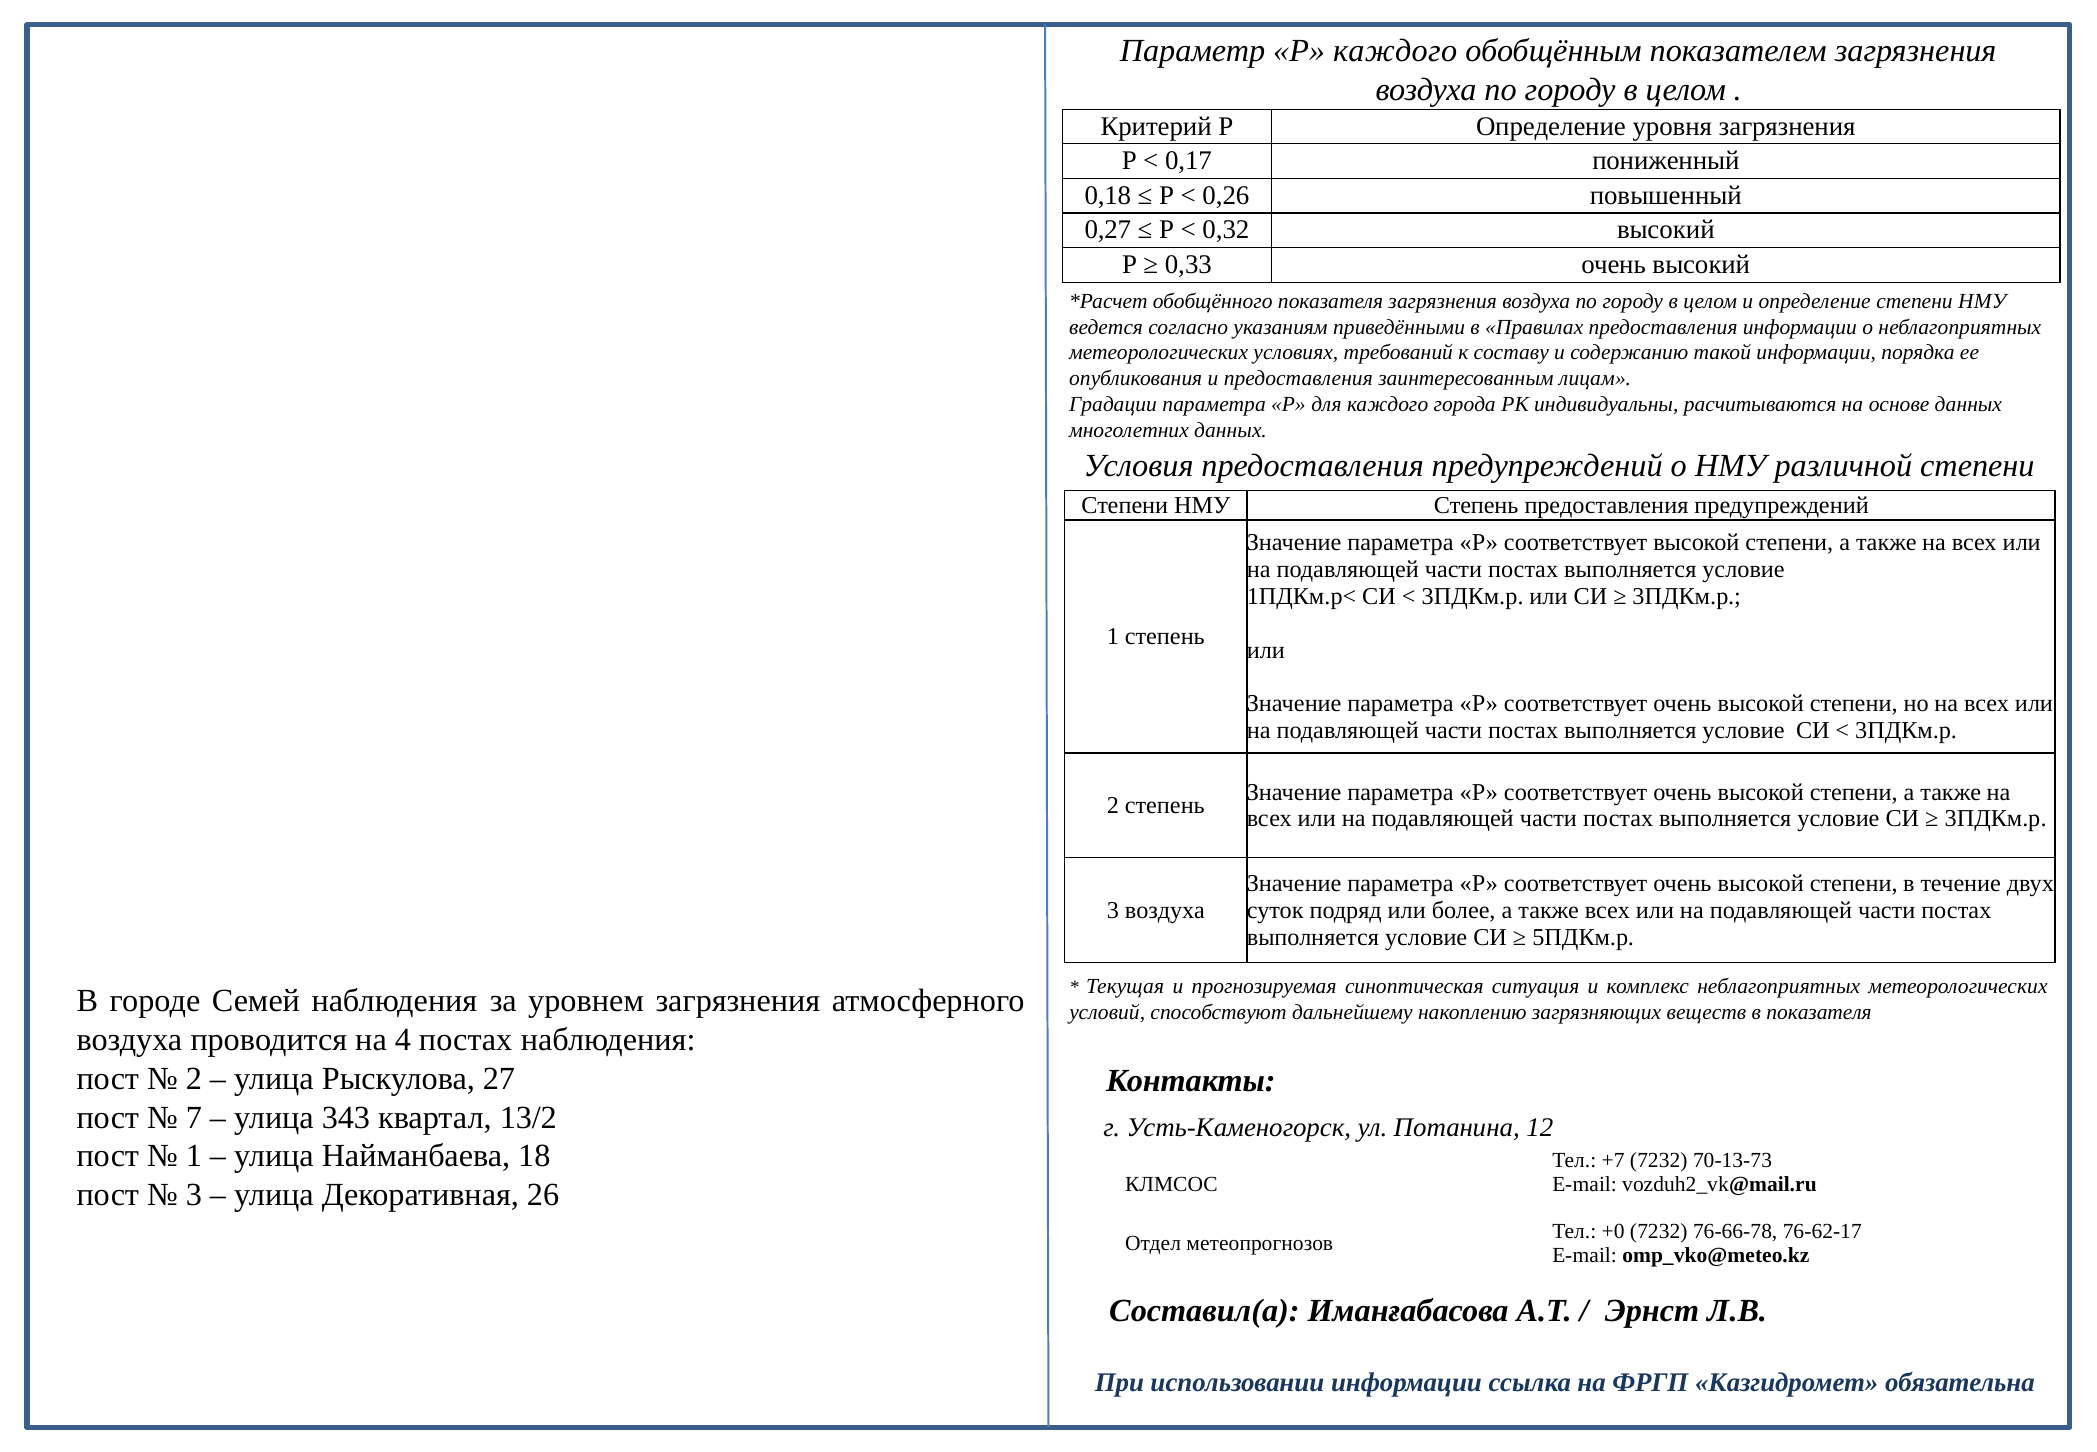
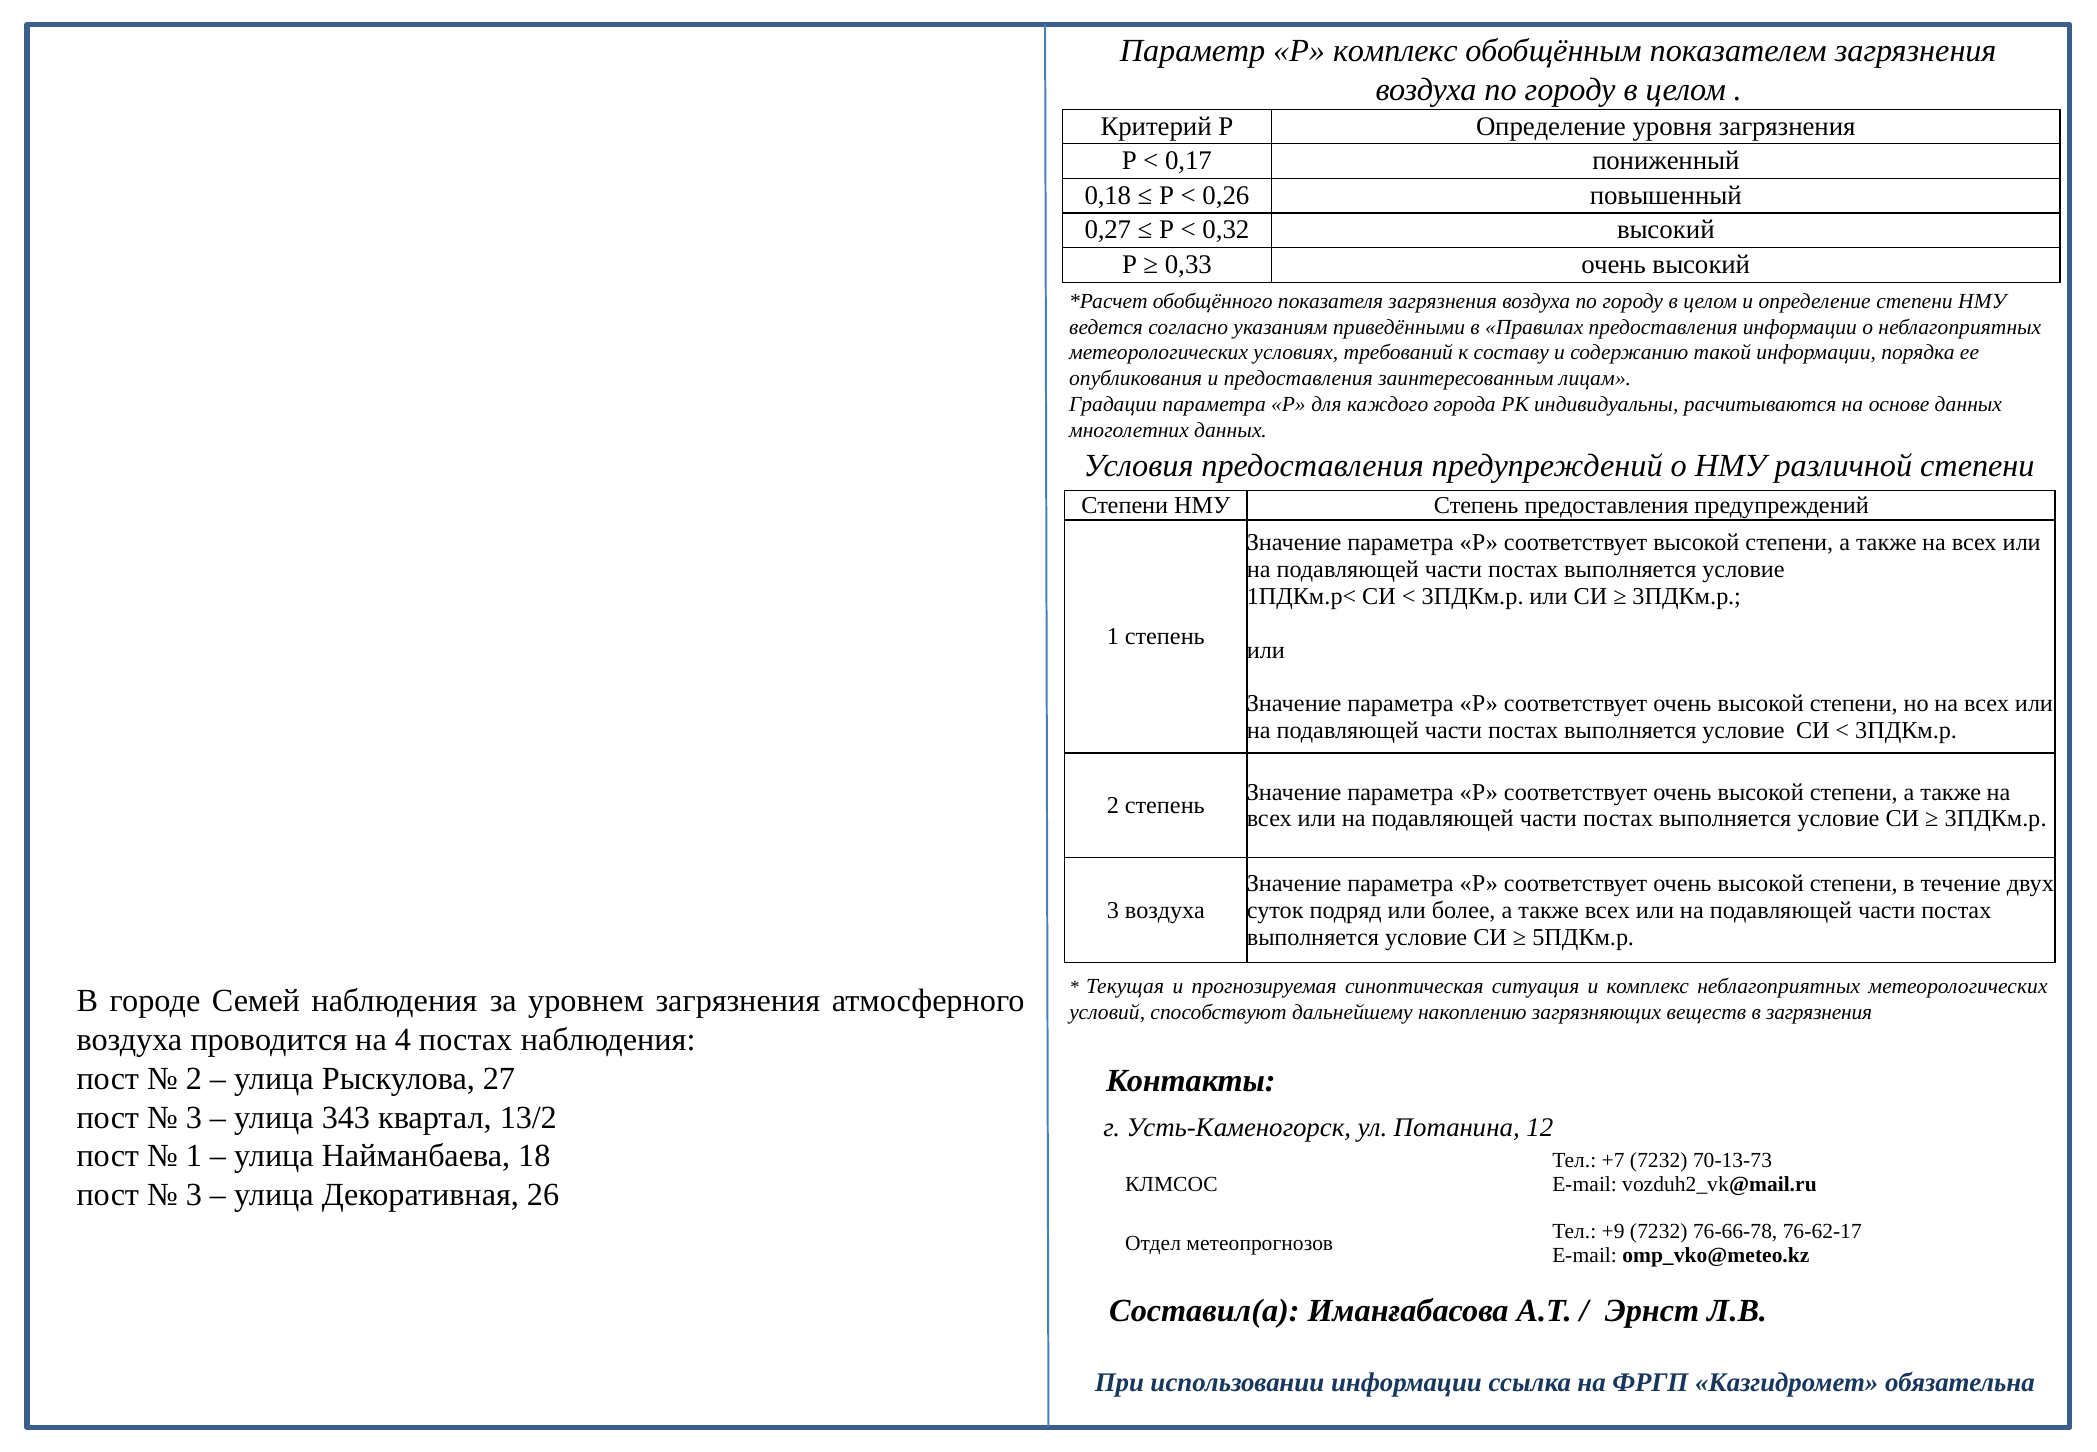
Р каждого: каждого -> комплекс
в показателя: показателя -> загрязнения
7 at (194, 1117): 7 -> 3
+0: +0 -> +9
